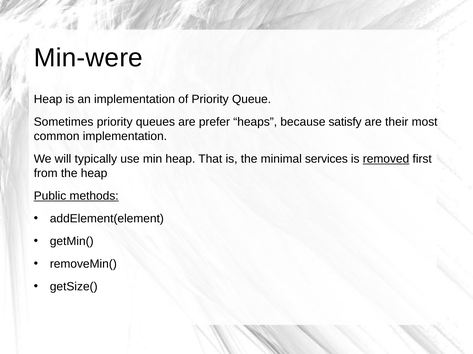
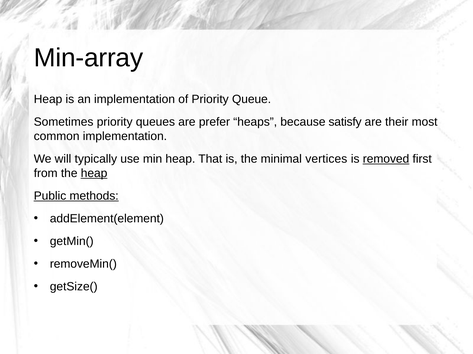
Min-were: Min-were -> Min-array
services: services -> vertices
heap at (94, 174) underline: none -> present
